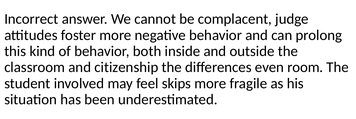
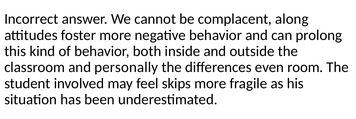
judge: judge -> along
citizenship: citizenship -> personally
